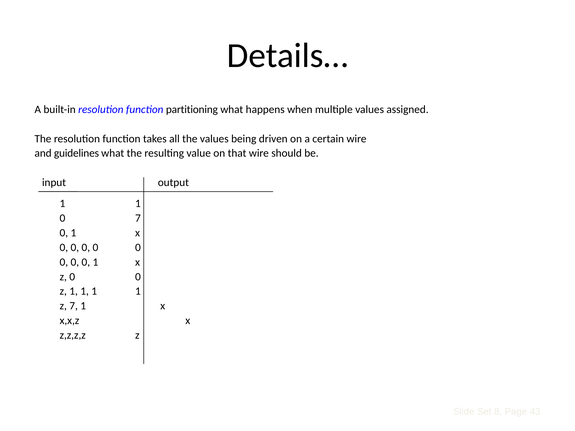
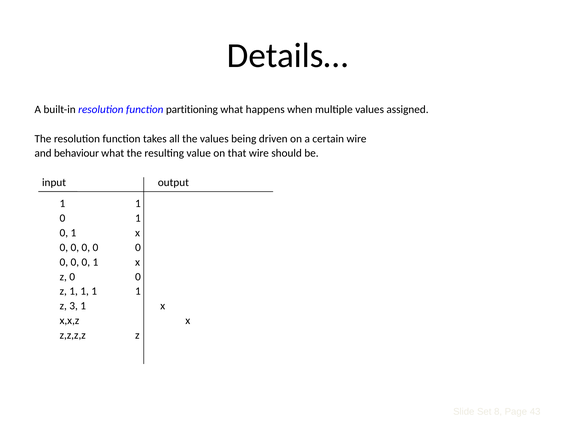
guidelines: guidelines -> behaviour
7 at (138, 218): 7 -> 1
z 7: 7 -> 3
